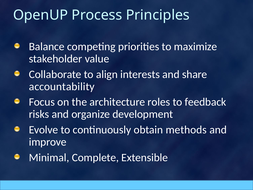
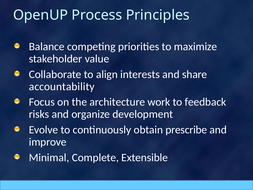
roles: roles -> work
methods: methods -> prescribe
